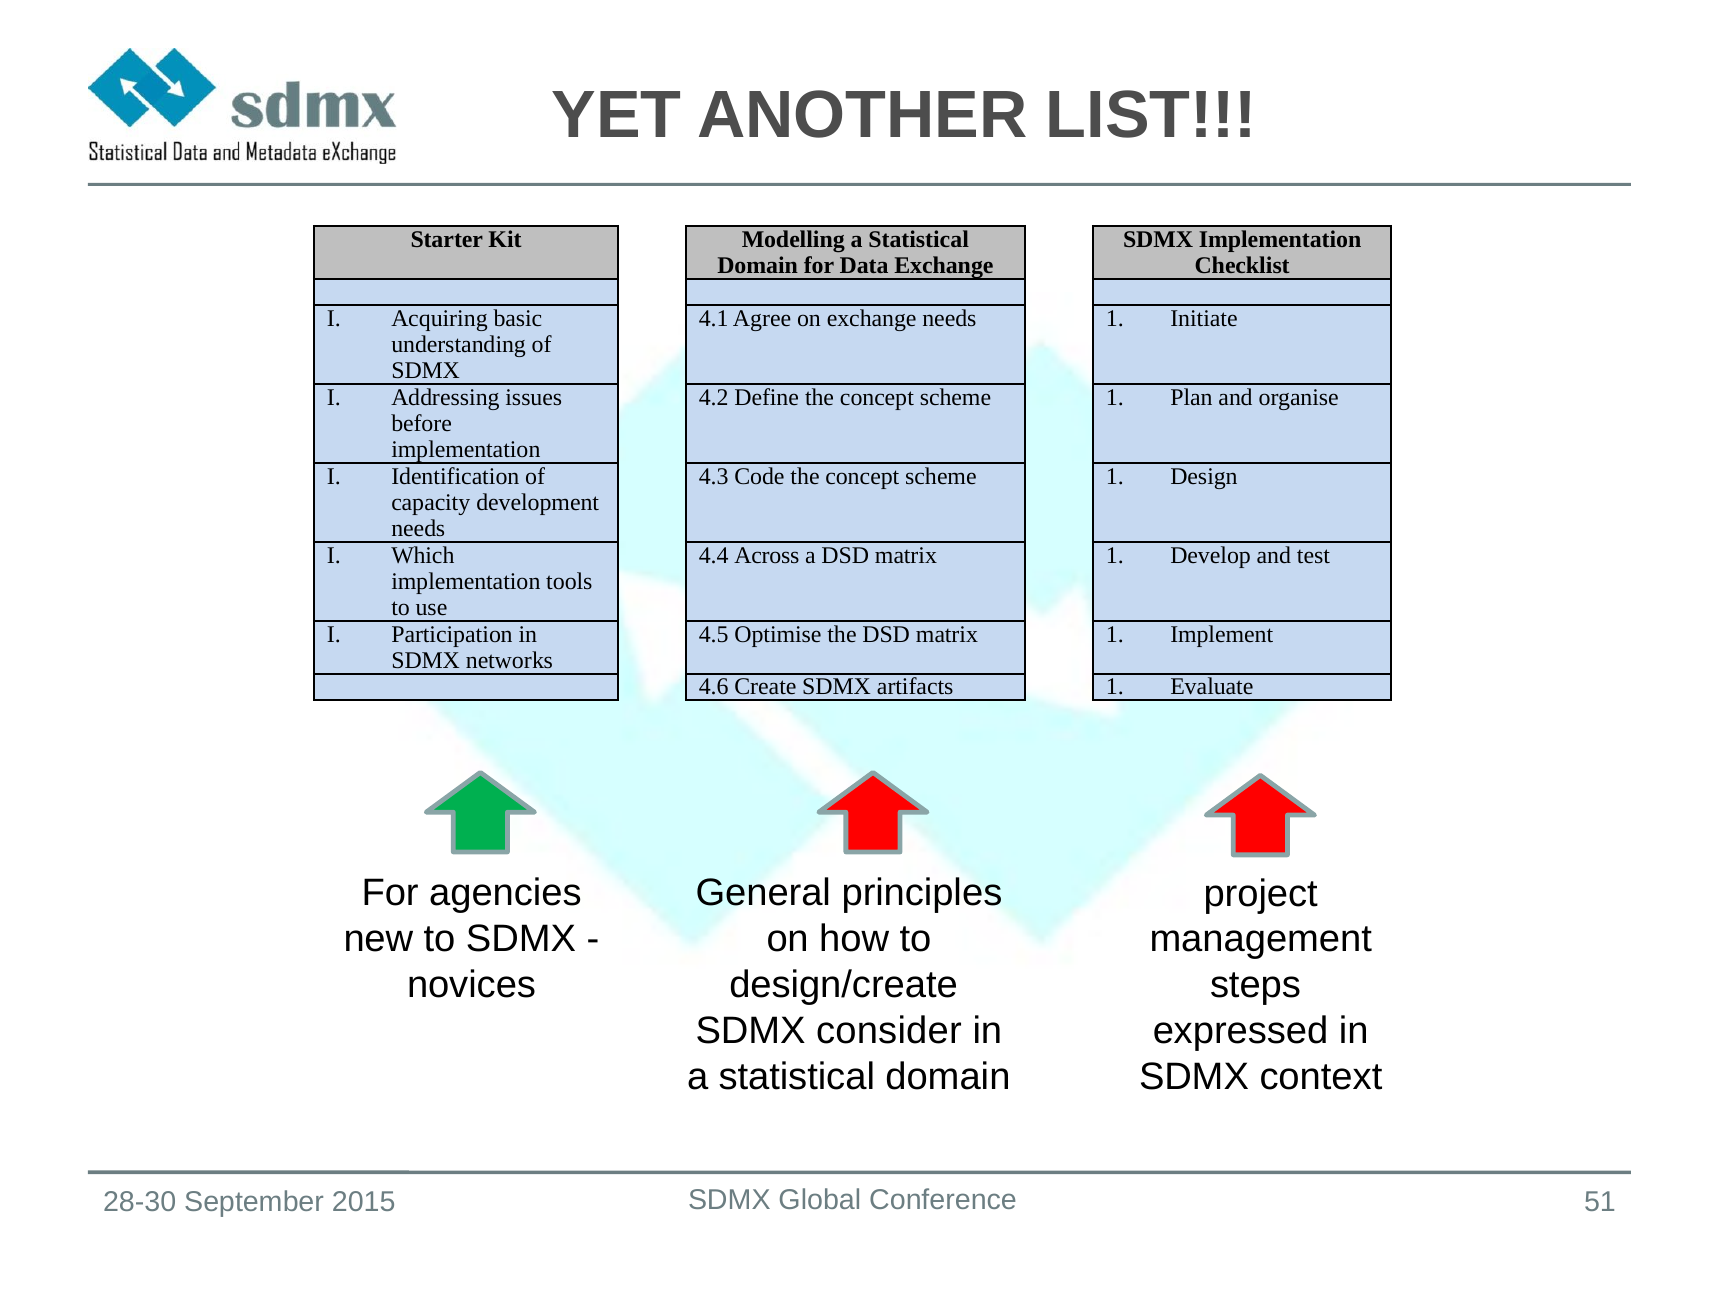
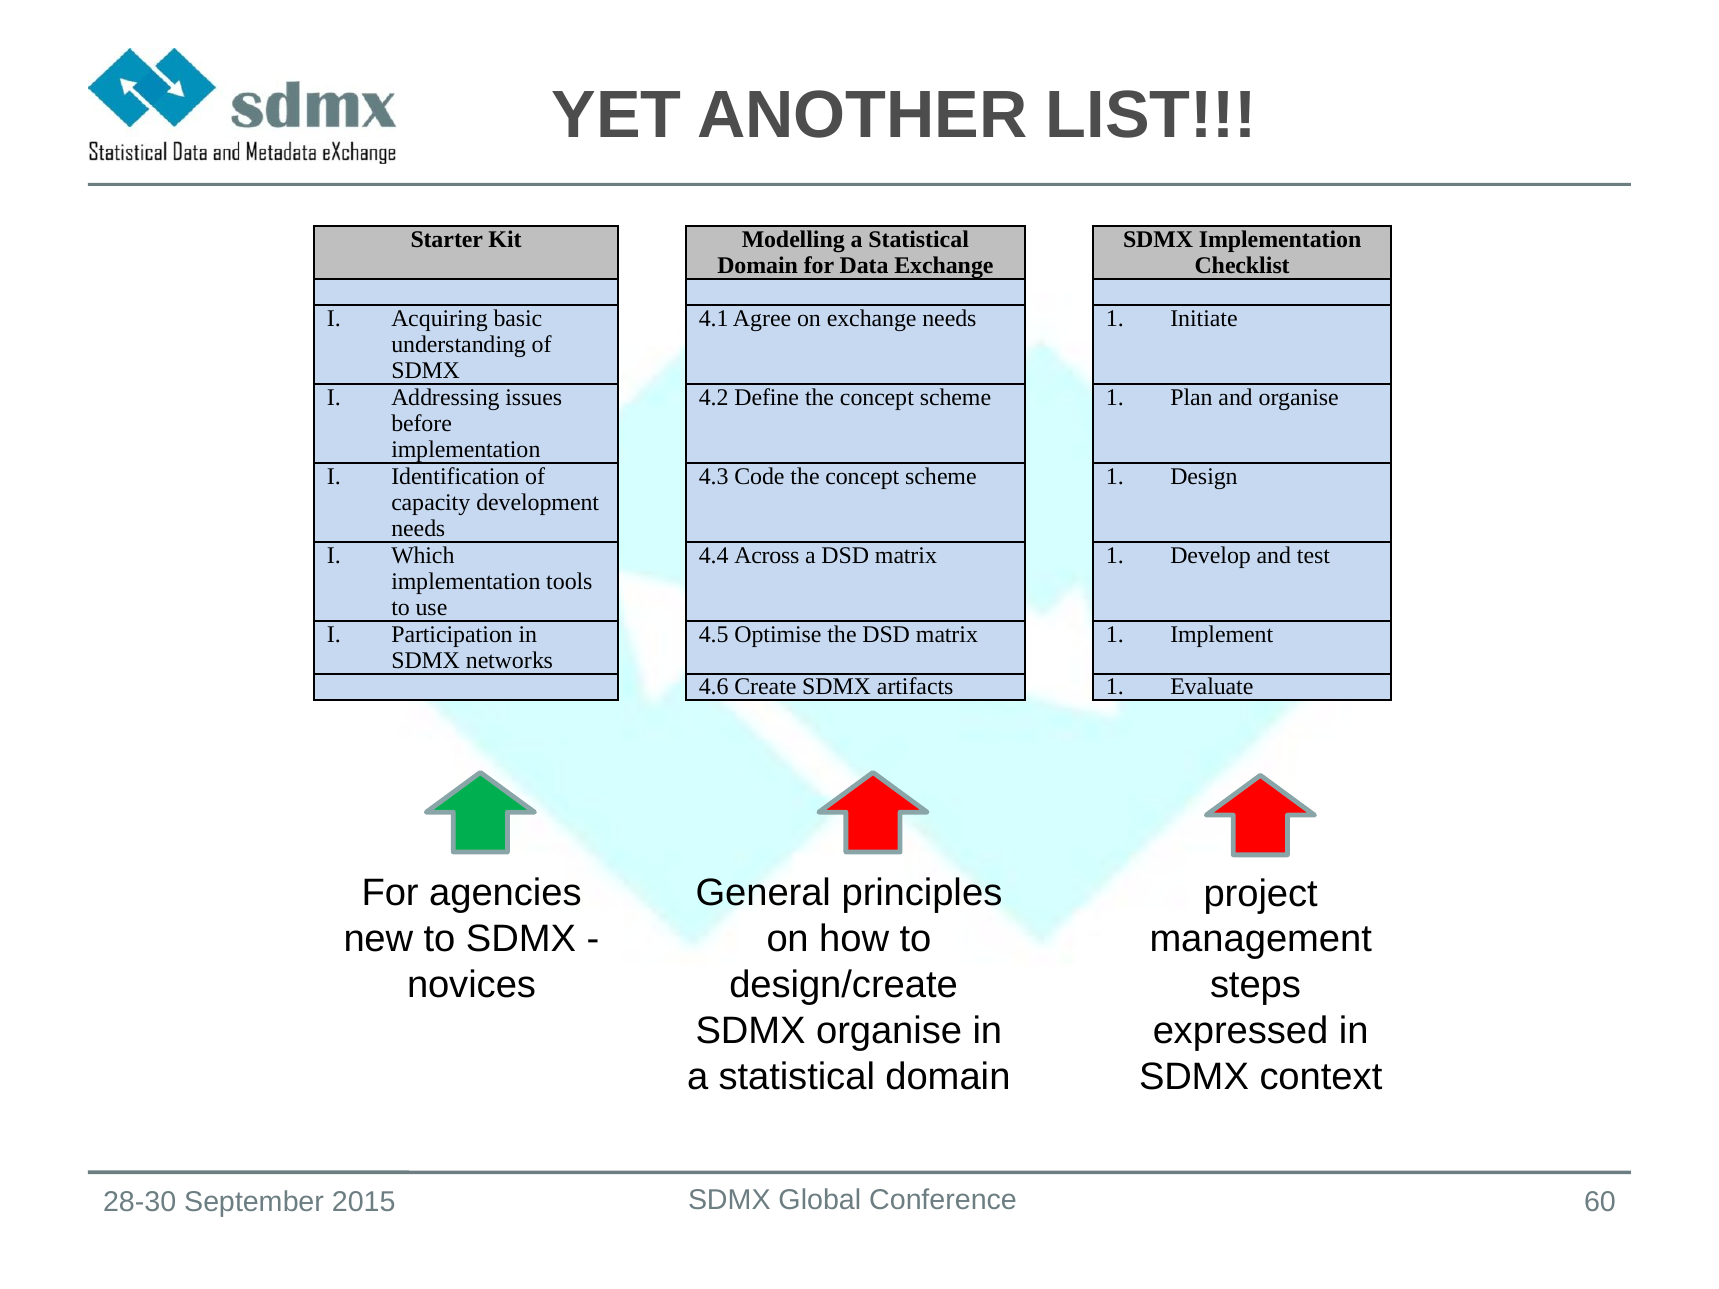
SDMX consider: consider -> organise
51: 51 -> 60
